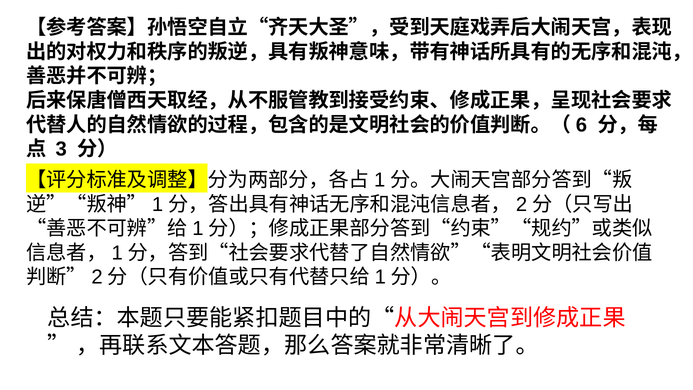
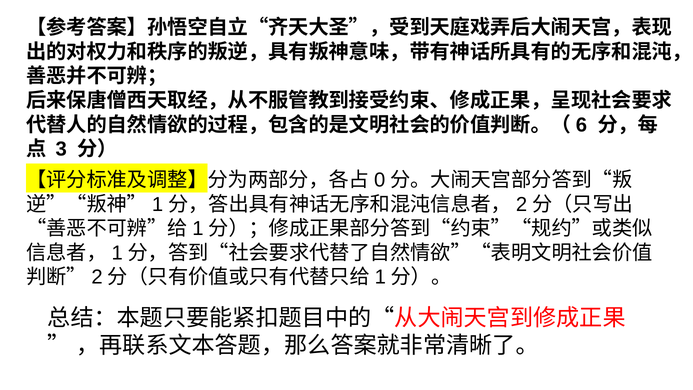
1 at (380, 180): 1 -> 0
